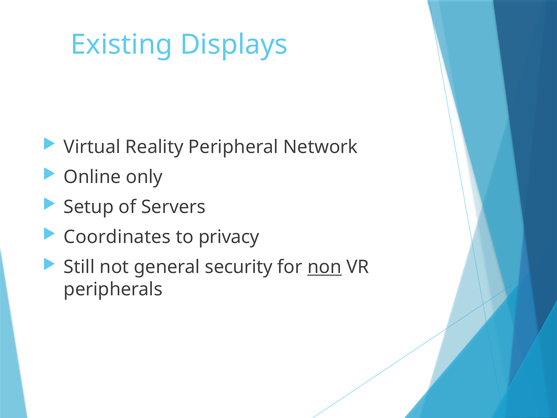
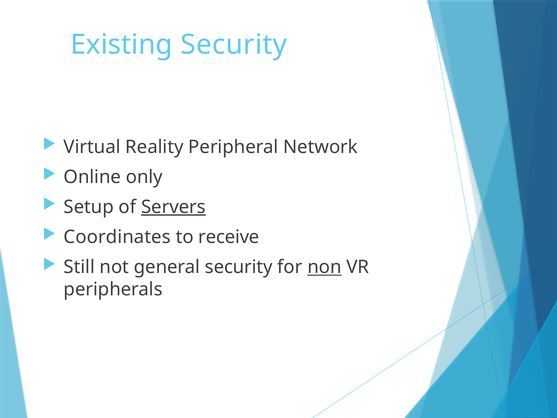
Existing Displays: Displays -> Security
Servers underline: none -> present
privacy: privacy -> receive
